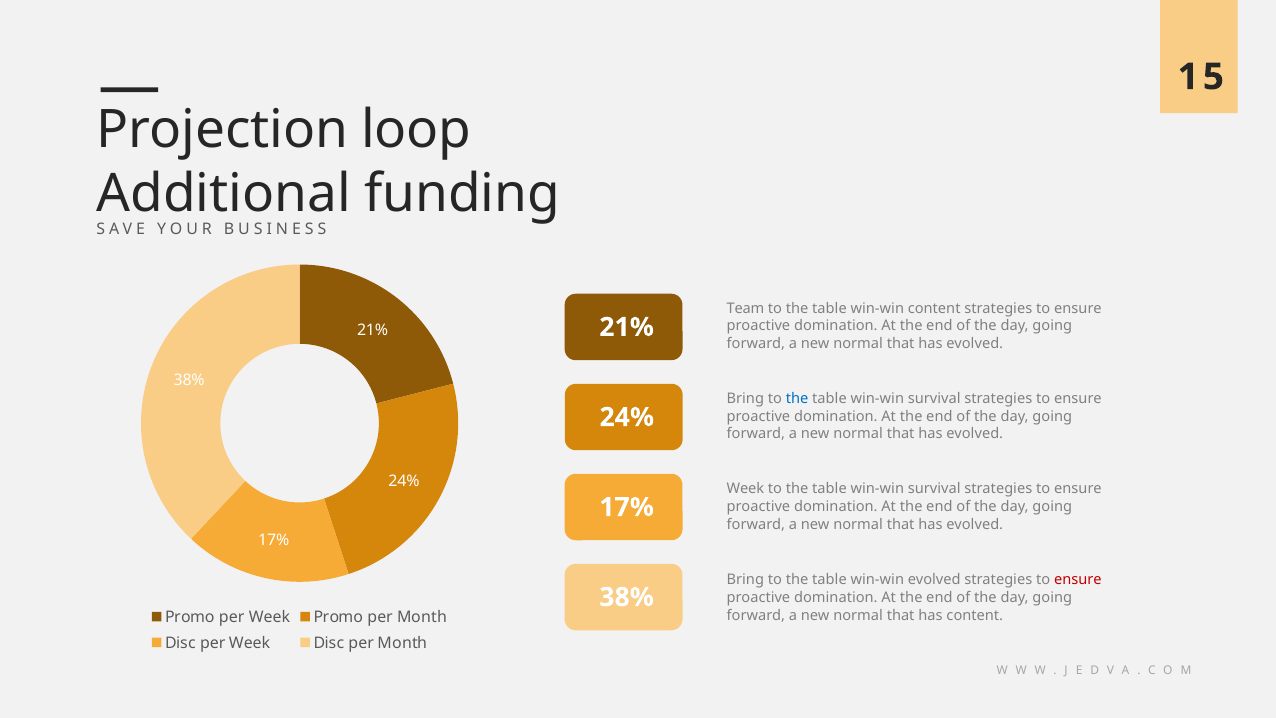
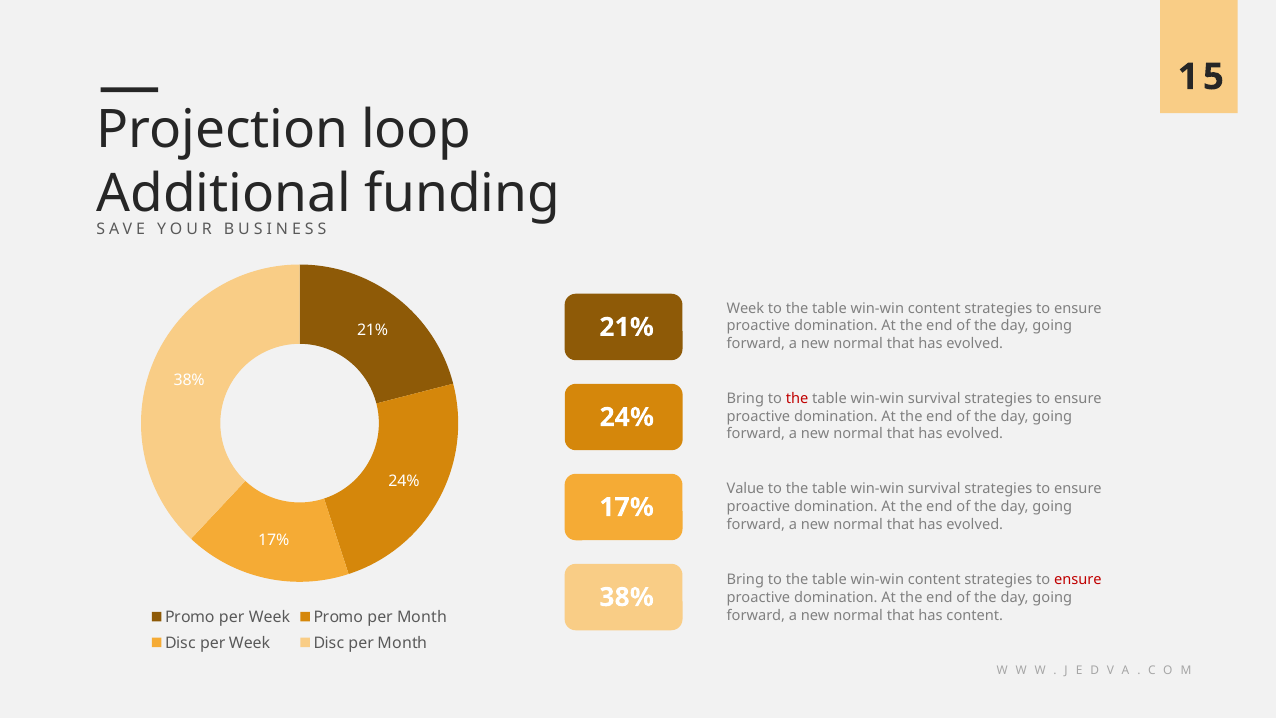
Team at (745, 308): Team -> Week
the at (797, 399) colour: blue -> red
Week at (745, 489): Week -> Value
evolved at (934, 580): evolved -> content
